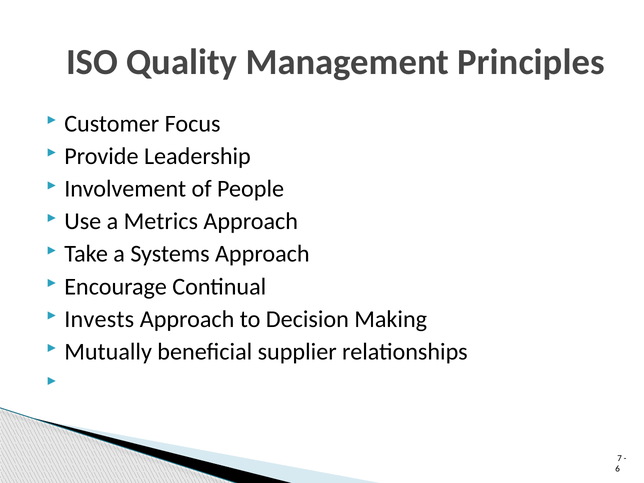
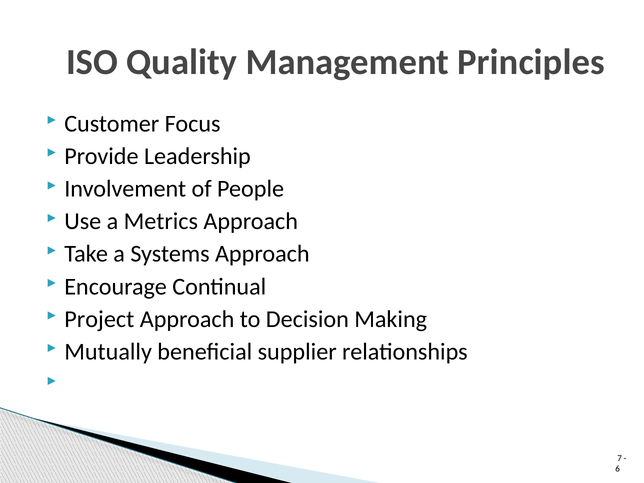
Invests: Invests -> Project
